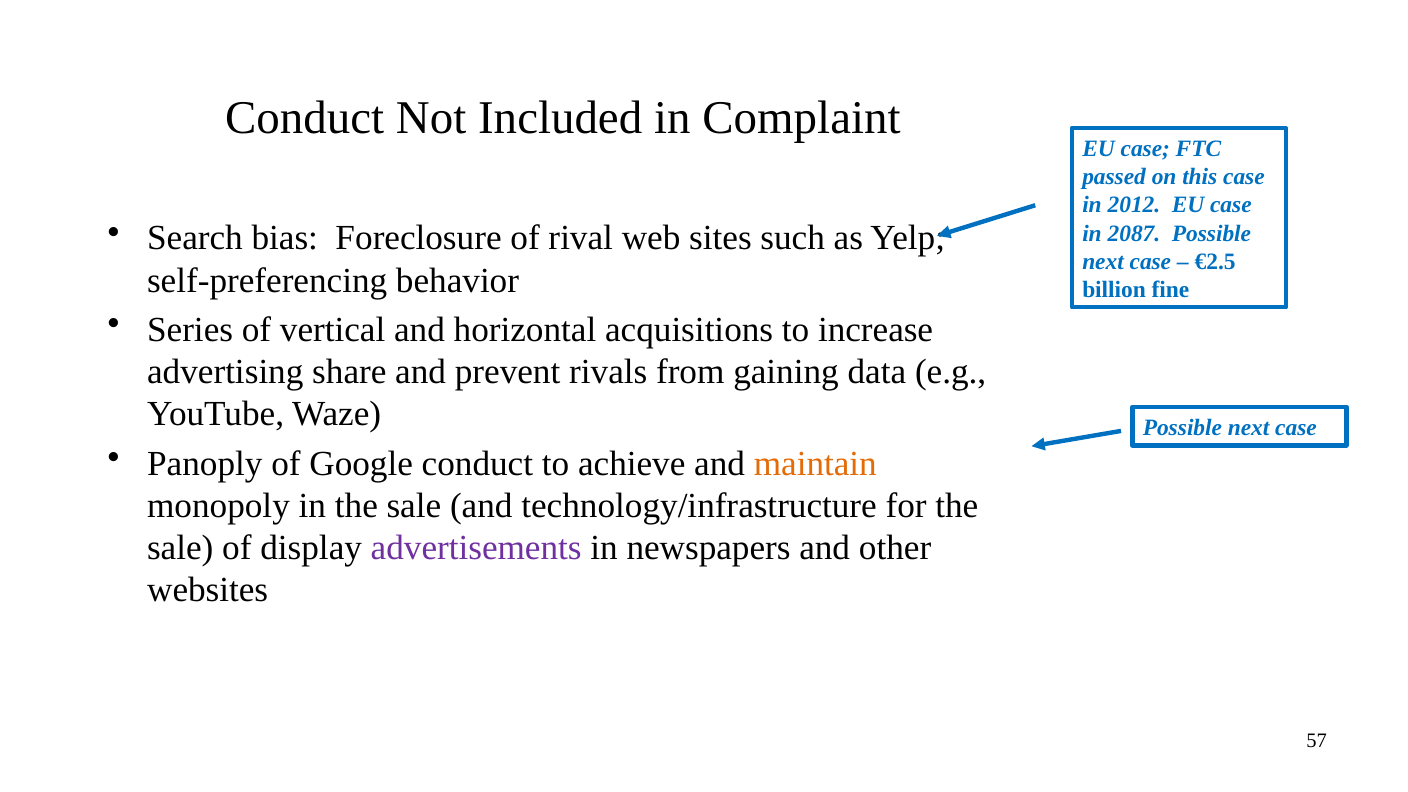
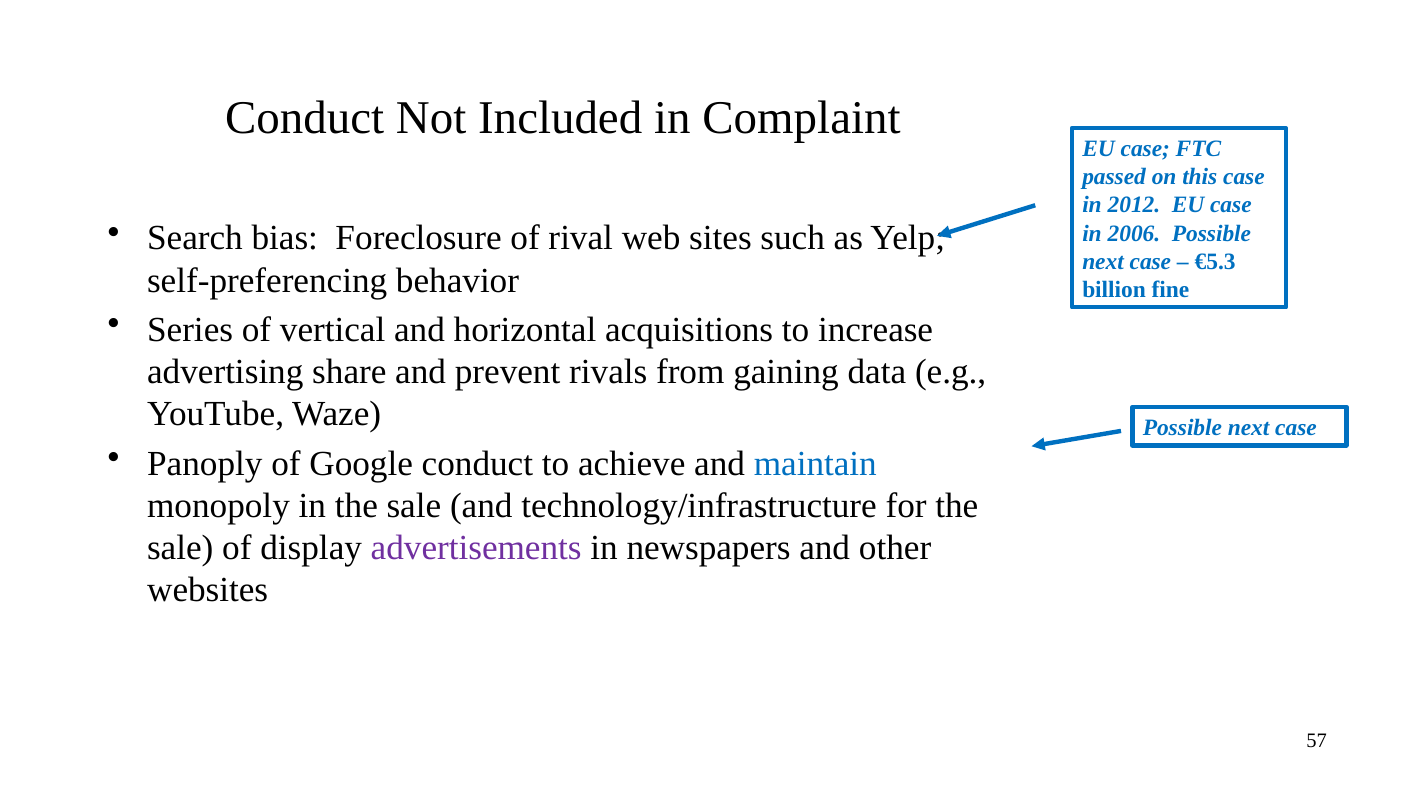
2087: 2087 -> 2006
€2.5: €2.5 -> €5.3
maintain colour: orange -> blue
